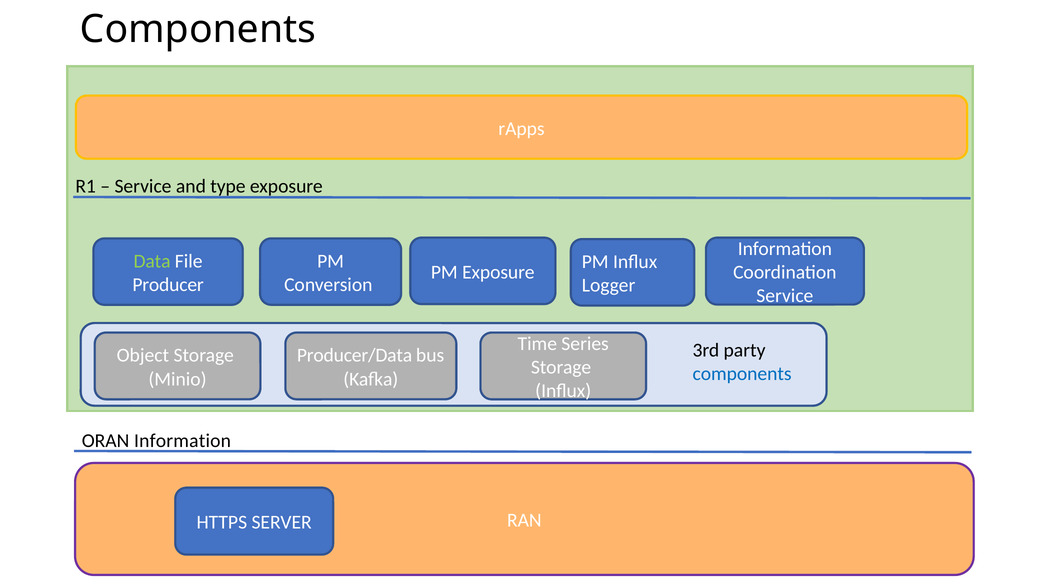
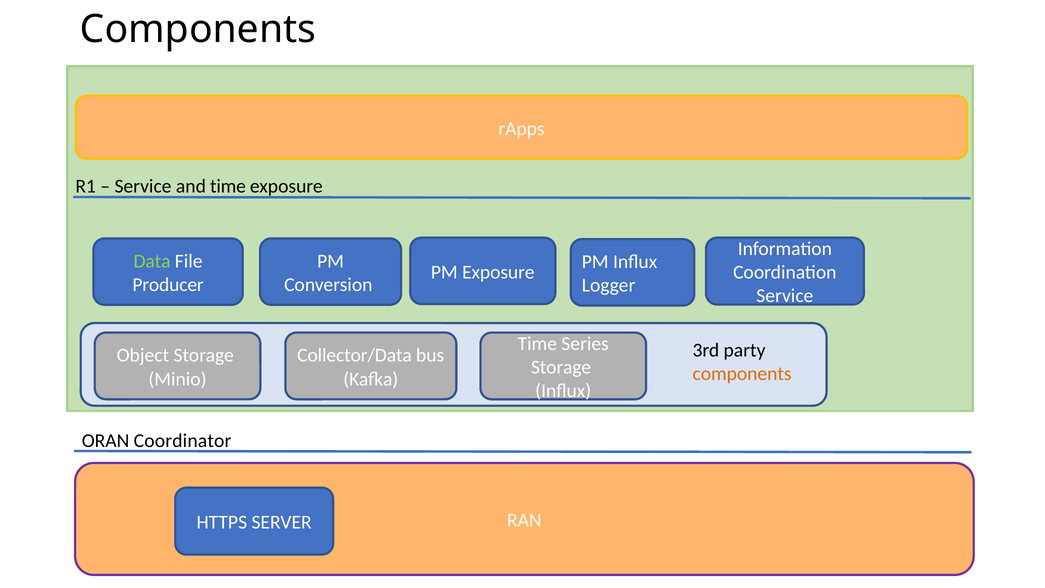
and type: type -> time
Producer/Data: Producer/Data -> Collector/Data
components at (742, 373) colour: blue -> orange
ORAN Information: Information -> Coordinator
